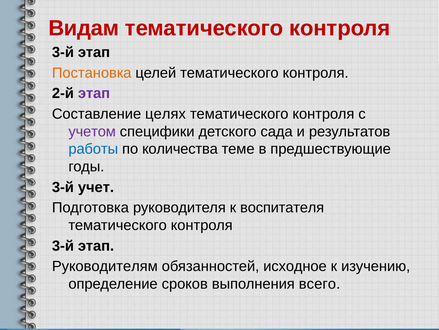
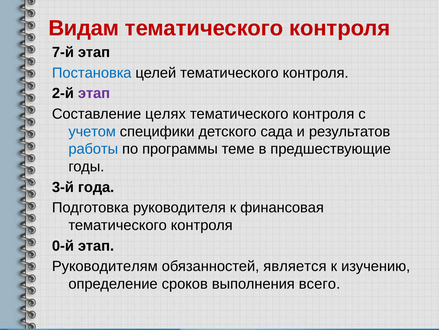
3-й at (63, 52): 3-й -> 7-й
Постановка colour: orange -> blue
учетом colour: purple -> blue
количества: количества -> программы
учет: учет -> года
воспитателя: воспитателя -> финансовая
3-й at (63, 245): 3-й -> 0-й
исходное: исходное -> является
